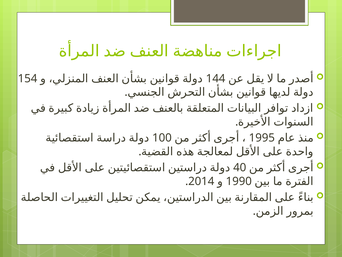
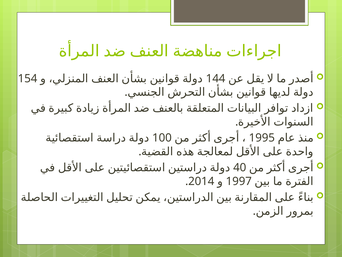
1990: 1990 -> 1997
